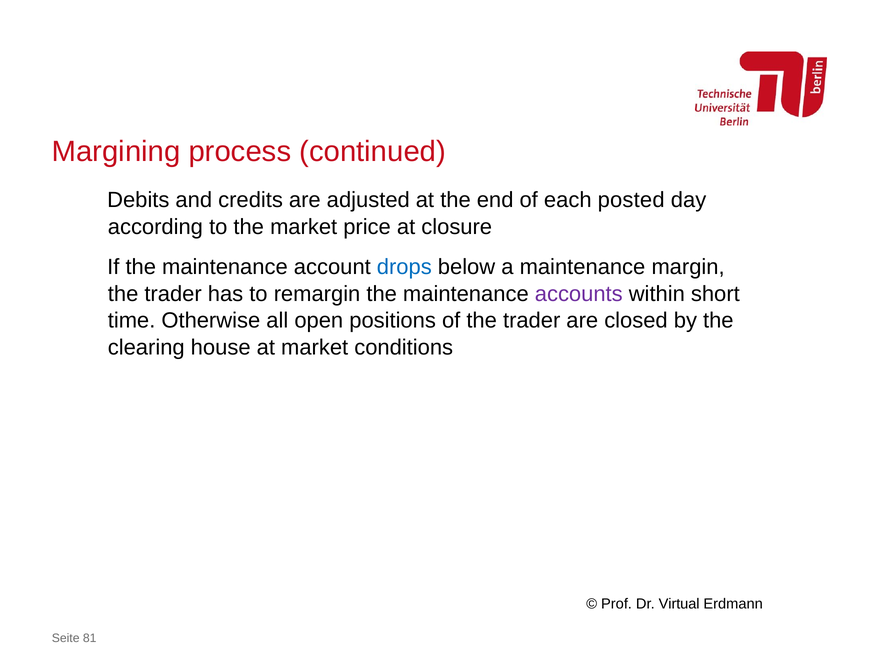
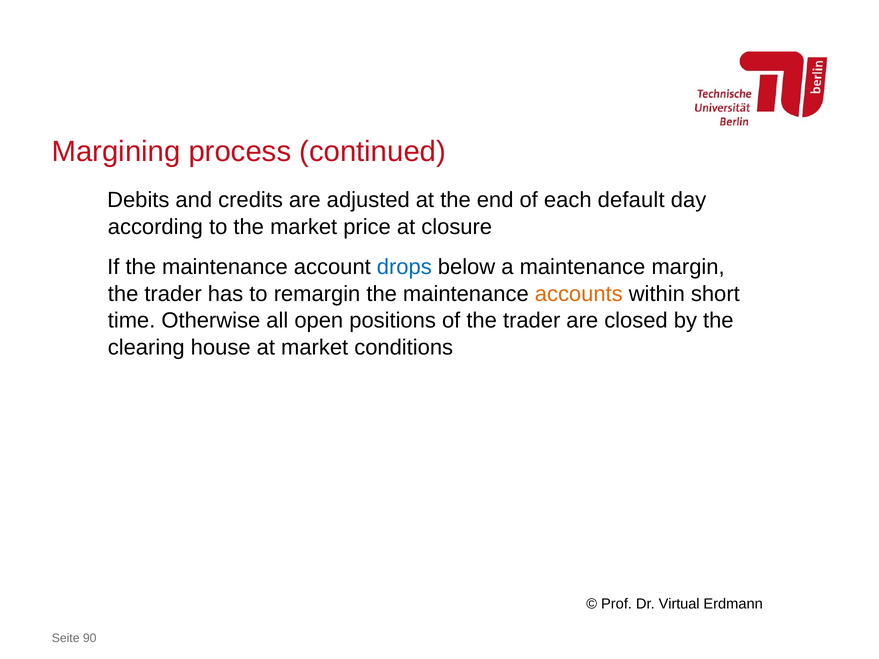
posted: posted -> default
accounts colour: purple -> orange
81: 81 -> 90
